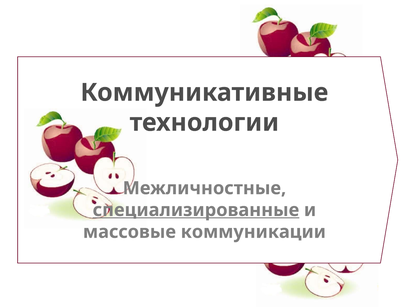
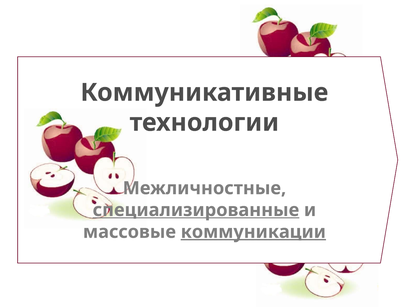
коммуникации underline: none -> present
